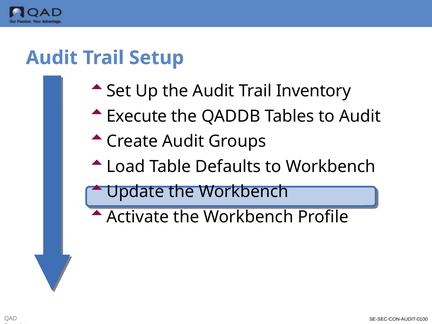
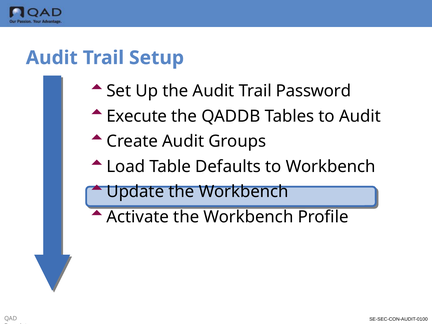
Inventory: Inventory -> Password
